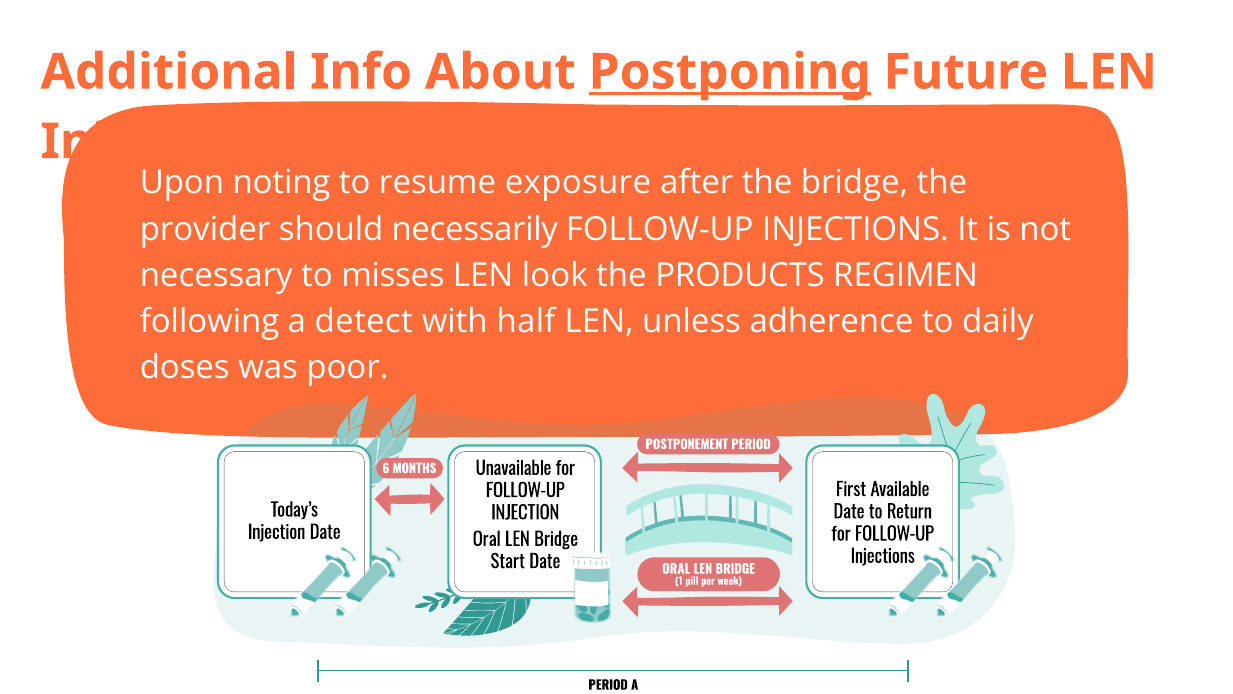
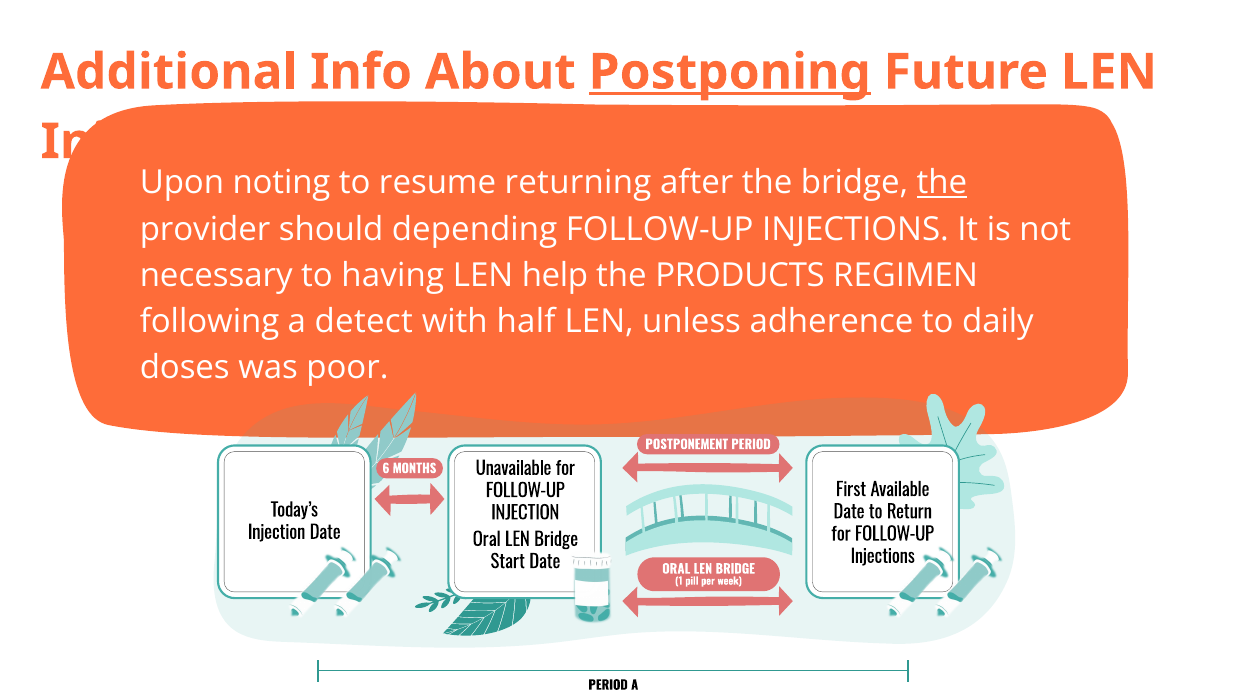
exposure: exposure -> returning
the at (942, 183) underline: none -> present
necessarily: necessarily -> depending
misses: misses -> having
look: look -> help
